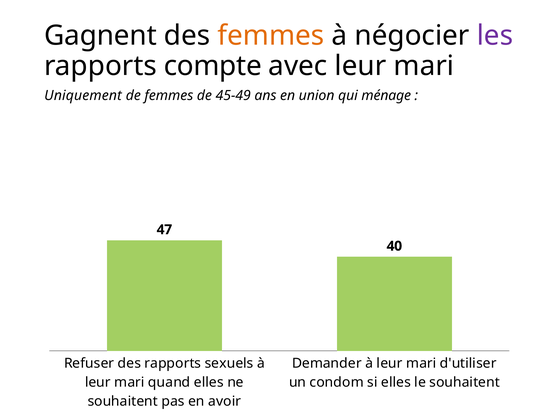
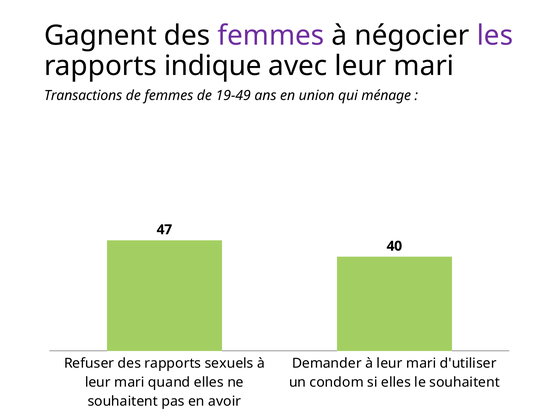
femmes at (271, 35) colour: orange -> purple
compte: compte -> indique
Uniquement: Uniquement -> Transactions
45-49: 45-49 -> 19-49
